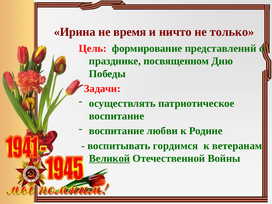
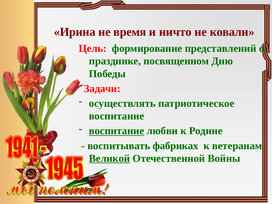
только: только -> ковали
воспитание at (117, 131) underline: none -> present
гордимся: гордимся -> фабриках
